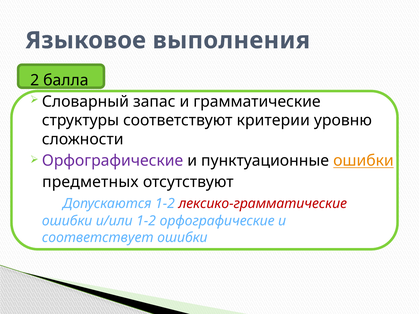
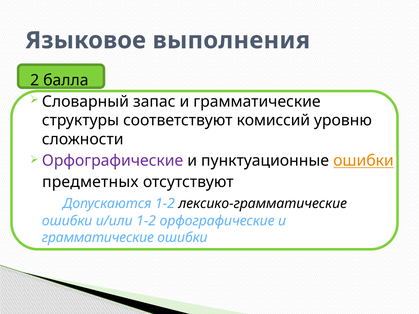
критерии: критерии -> комиссий
лексико-грамматические colour: red -> black
соответствует at (98, 238): соответствует -> грамматические
